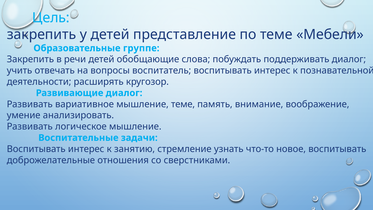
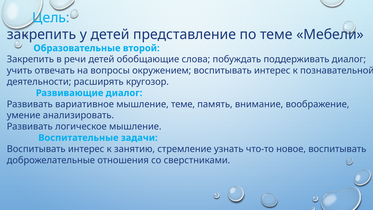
группе: группе -> второй
воспитатель: воспитатель -> окружением
